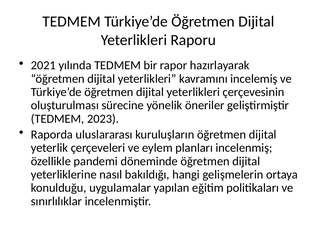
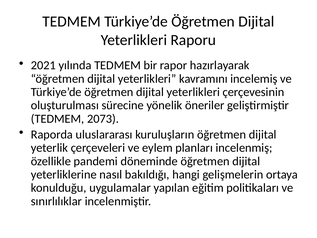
2023: 2023 -> 2073
